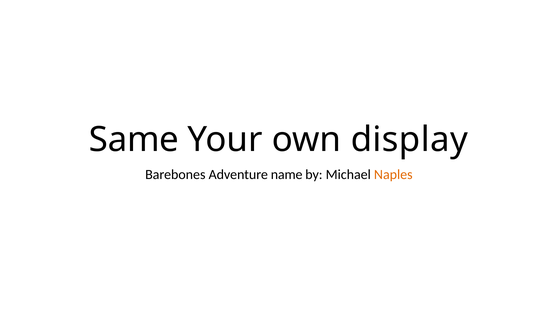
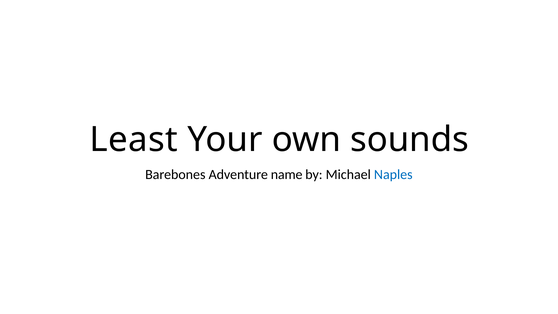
Same: Same -> Least
display: display -> sounds
Naples colour: orange -> blue
